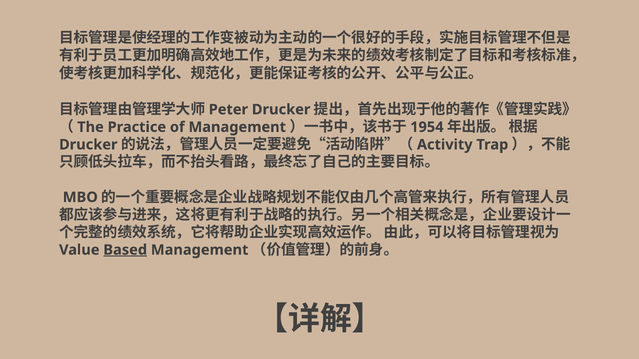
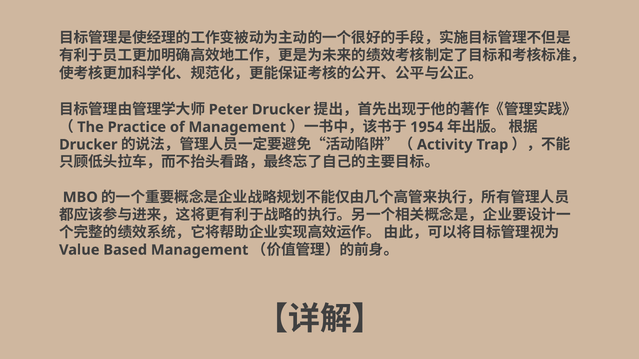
Based underline: present -> none
